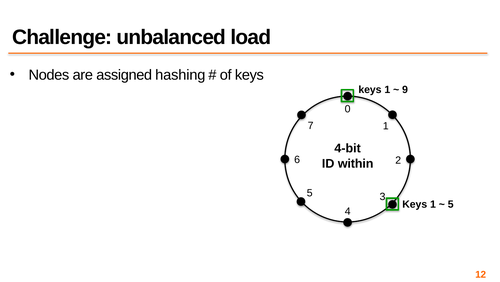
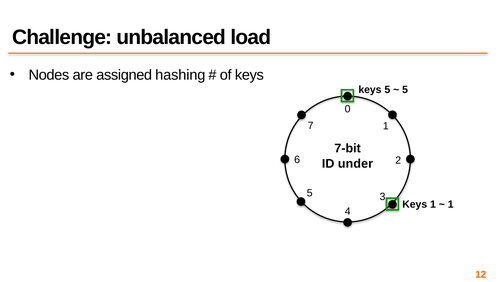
1 at (387, 89): 1 -> 5
9 at (405, 89): 9 -> 5
4-bit: 4-bit -> 7-bit
within: within -> under
5 at (451, 204): 5 -> 1
